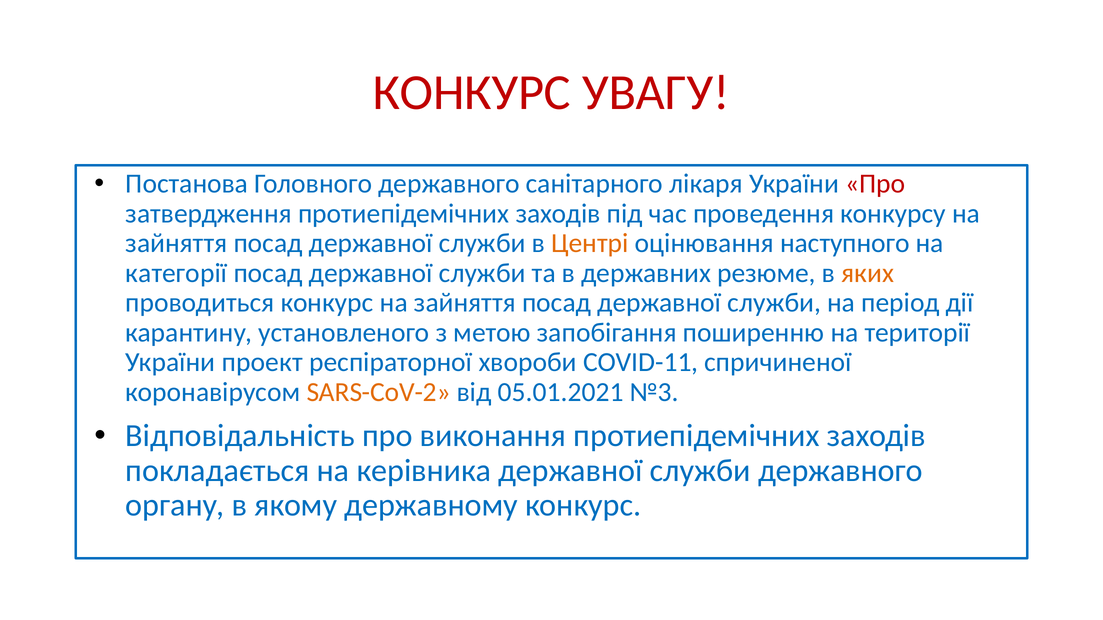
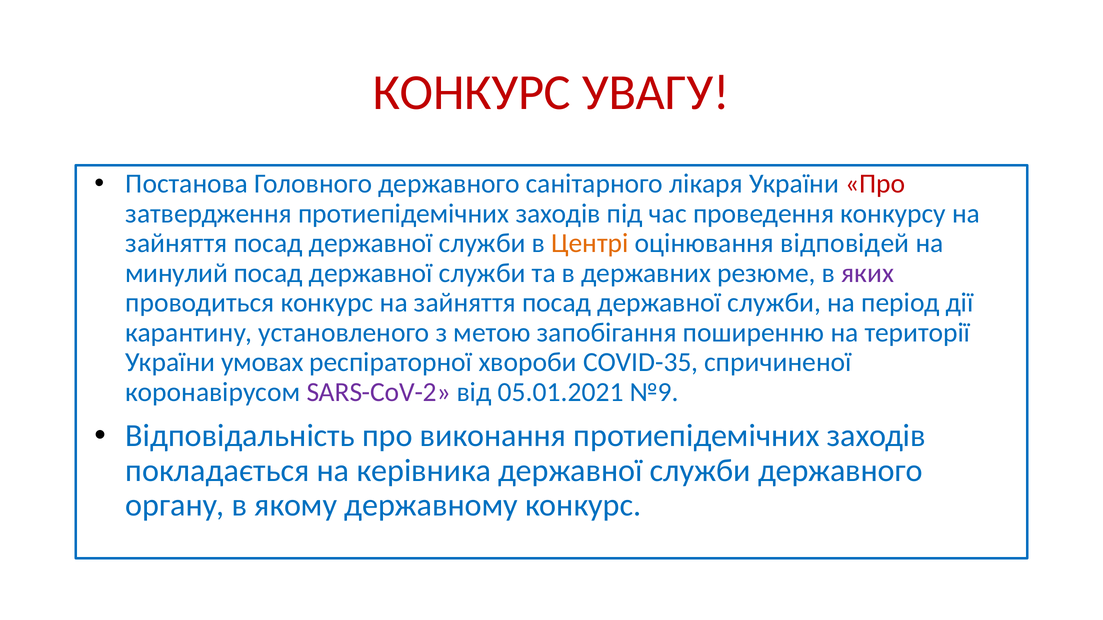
наступного: наступного -> відповідей
категорії: категорії -> минулий
яких colour: orange -> purple
проект: проект -> умовах
COVID-11: COVID-11 -> COVID-35
SARS-CoV-2 colour: orange -> purple
№3: №3 -> №9
